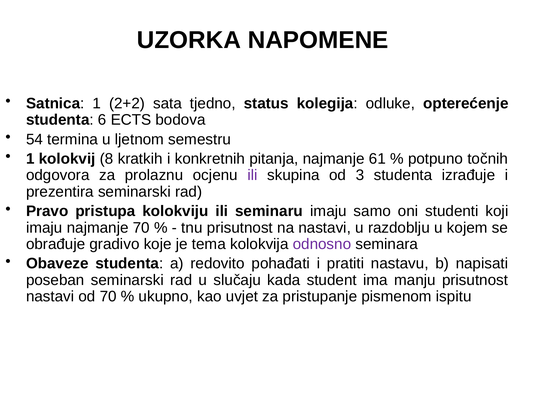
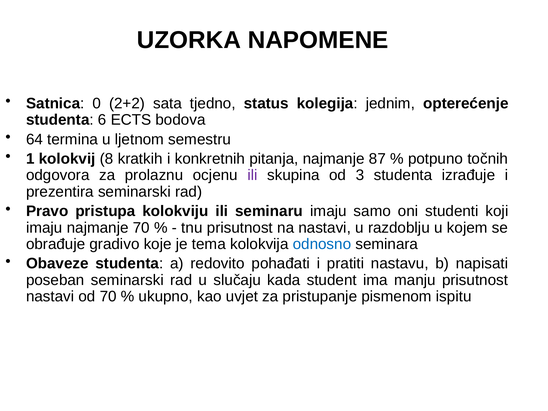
Satnica 1: 1 -> 0
odluke: odluke -> jednim
54: 54 -> 64
61: 61 -> 87
odnosno colour: purple -> blue
